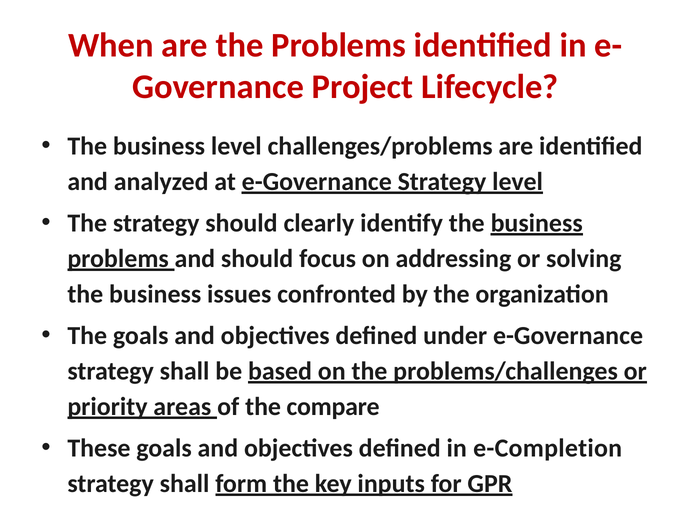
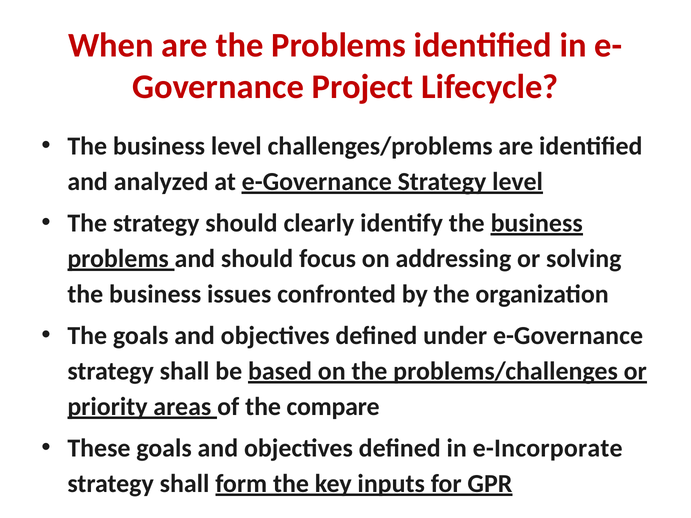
e-Completion: e-Completion -> e-Incorporate
